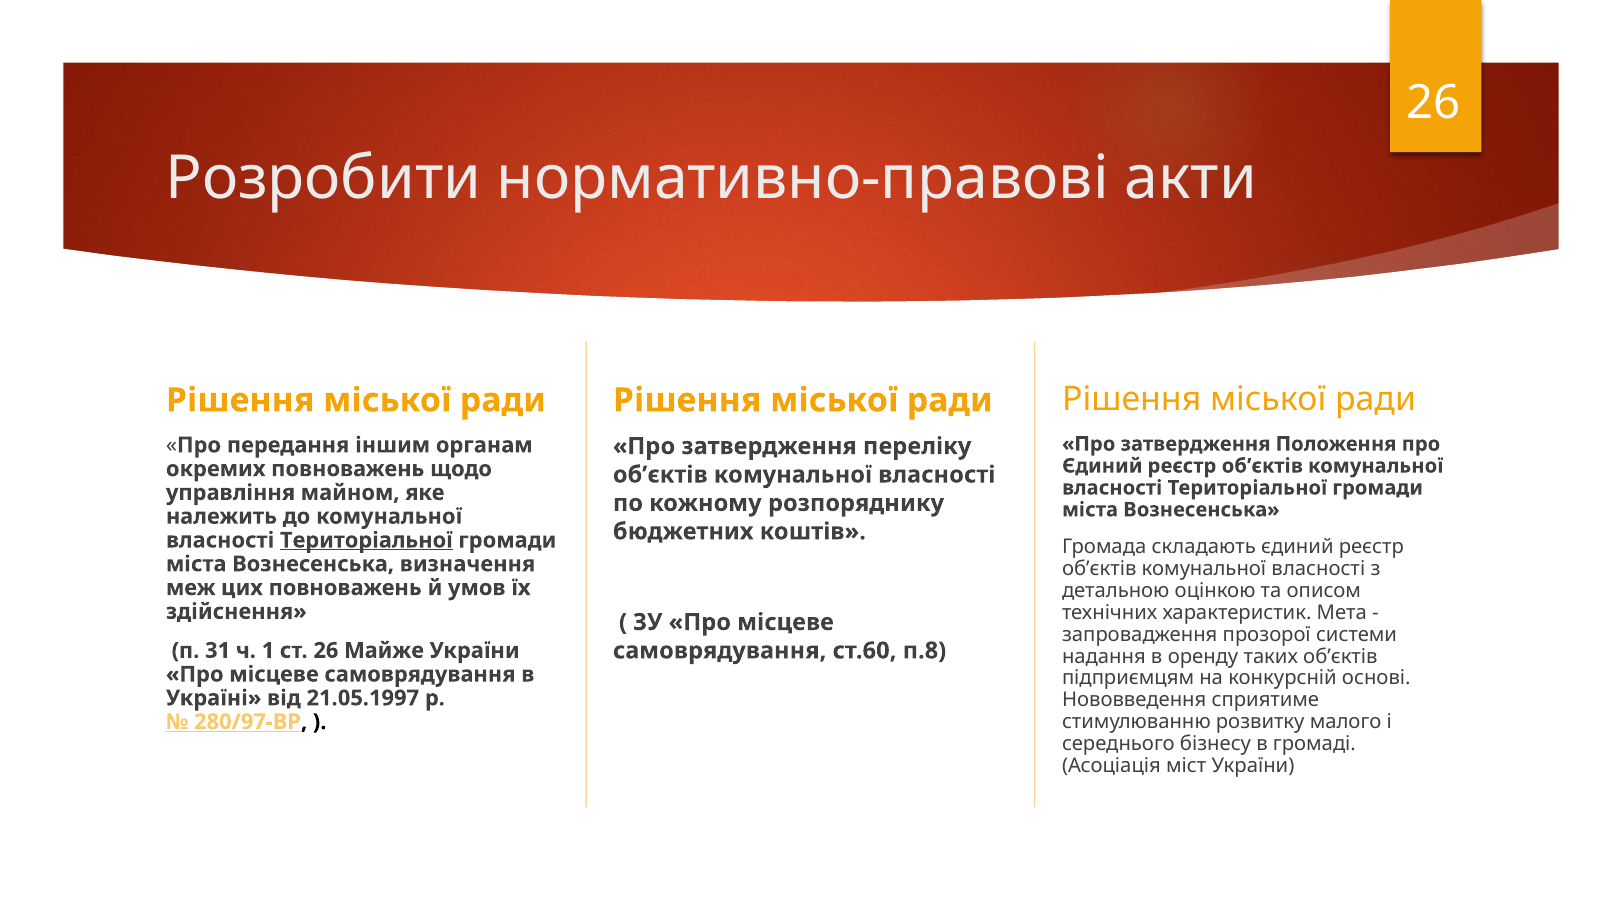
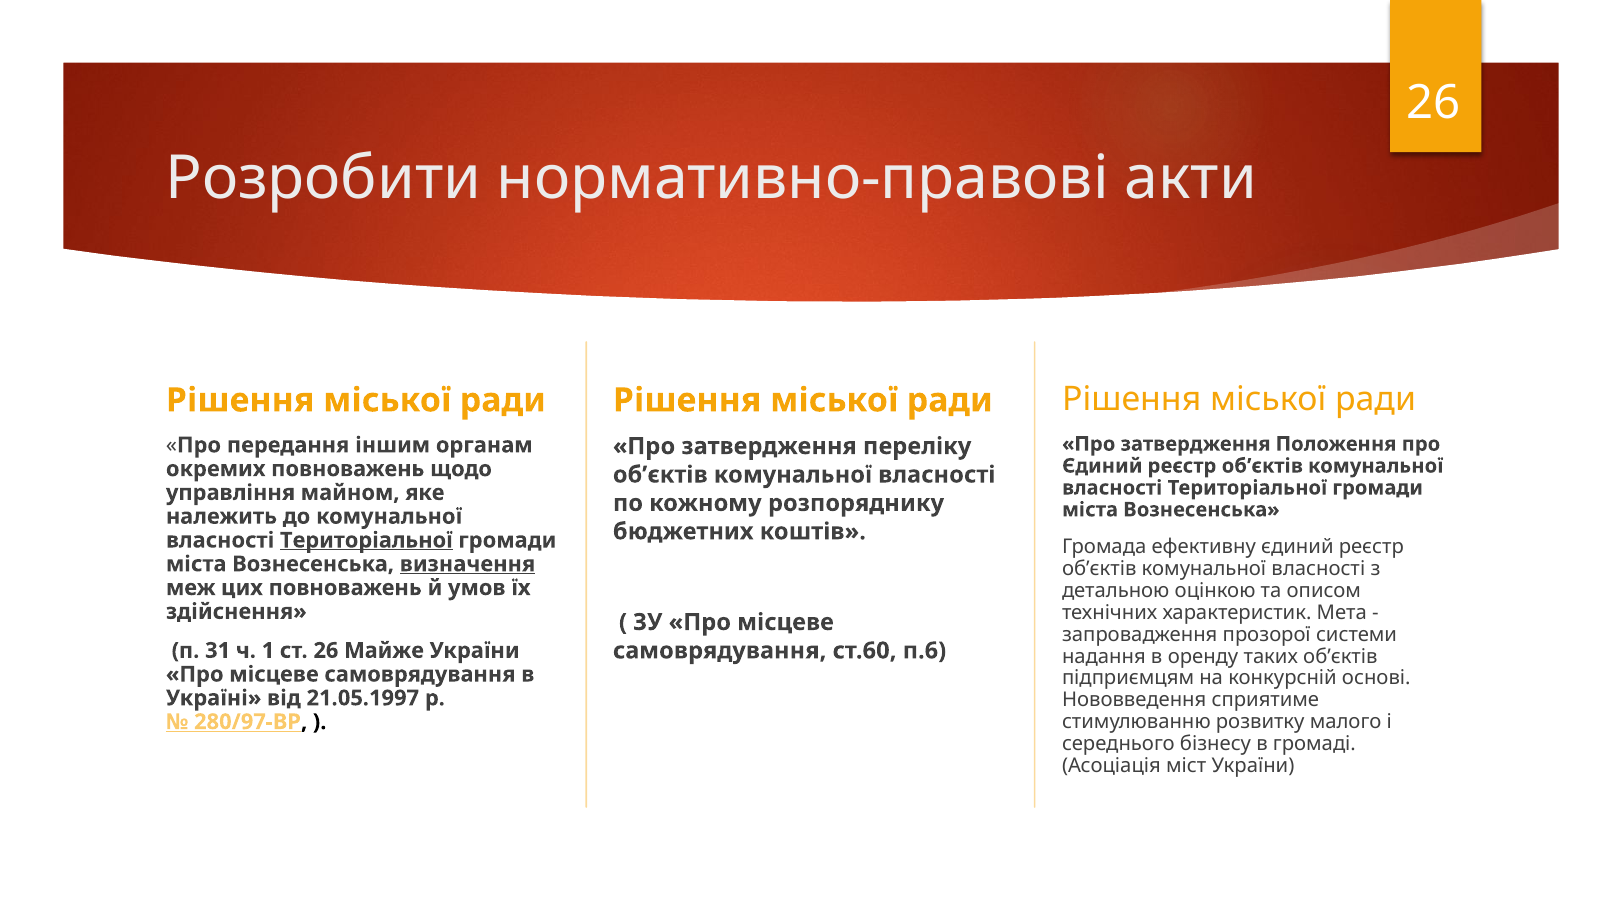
складають: складають -> ефективну
визначення underline: none -> present
п.8: п.8 -> п.6
